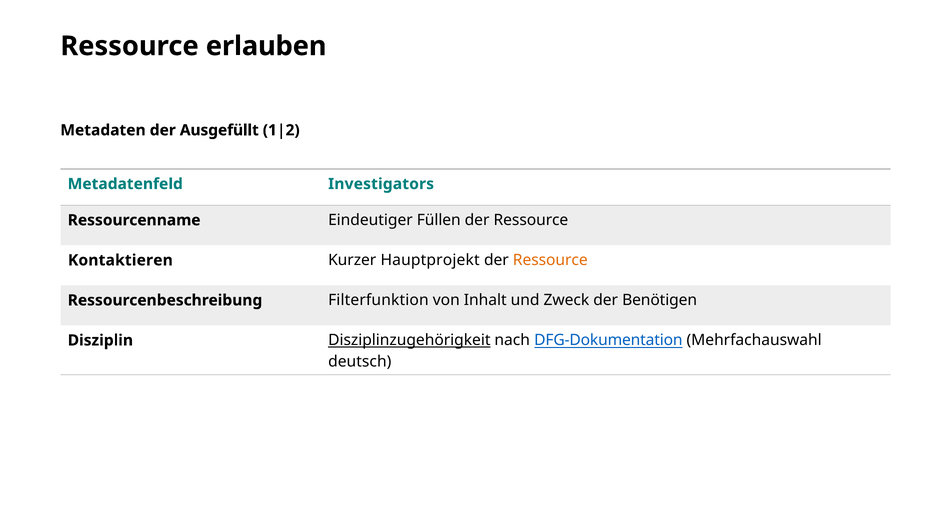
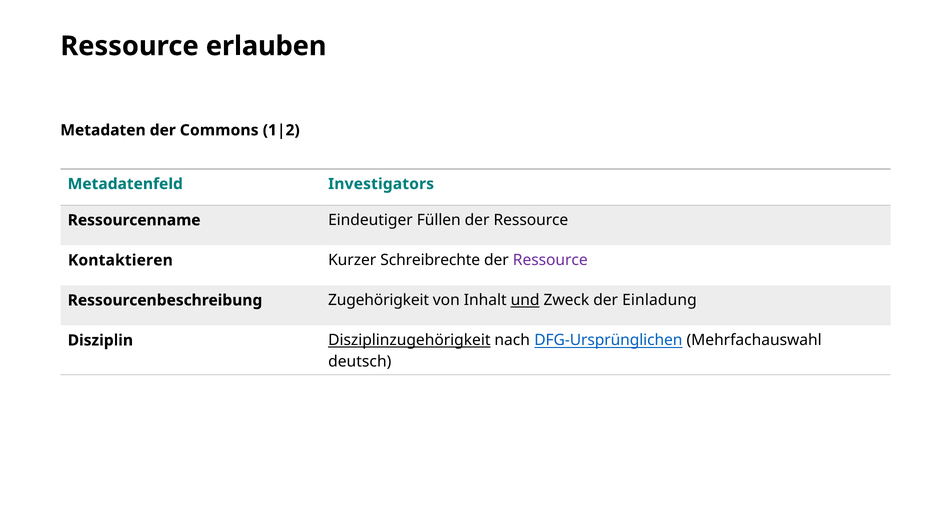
Ausgefüllt: Ausgefüllt -> Commons
Hauptprojekt: Hauptprojekt -> Schreibrechte
Ressource at (550, 260) colour: orange -> purple
Filterfunktion: Filterfunktion -> Zugehörigkeit
und underline: none -> present
Benötigen: Benötigen -> Einladung
DFG-Dokumentation: DFG-Dokumentation -> DFG-Ursprünglichen
